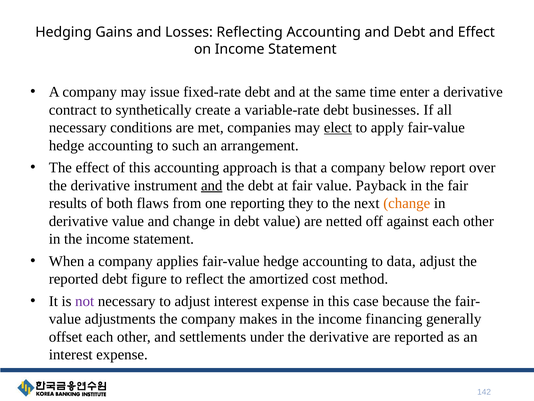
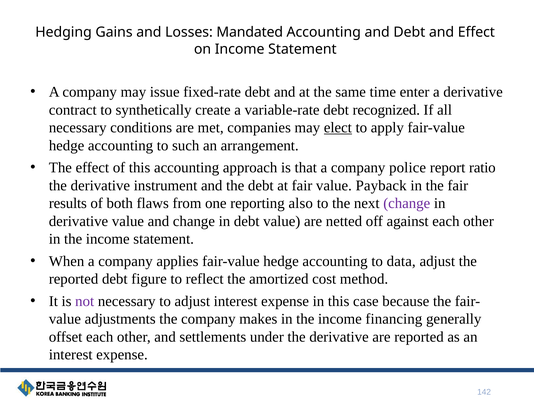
Reflecting: Reflecting -> Mandated
businesses: businesses -> recognized
below: below -> police
over: over -> ratio
and at (212, 185) underline: present -> none
they: they -> also
change at (407, 203) colour: orange -> purple
